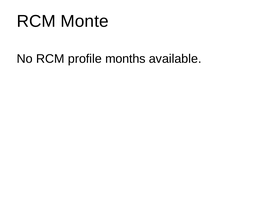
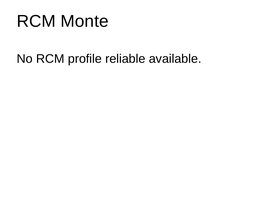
months: months -> reliable
